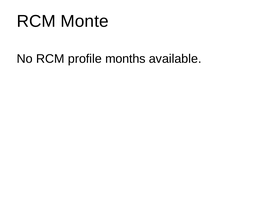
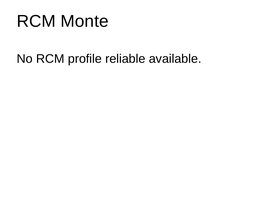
months: months -> reliable
